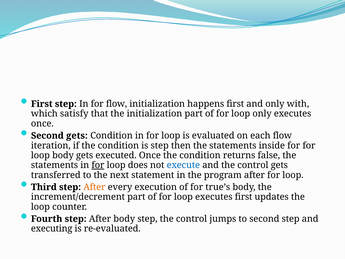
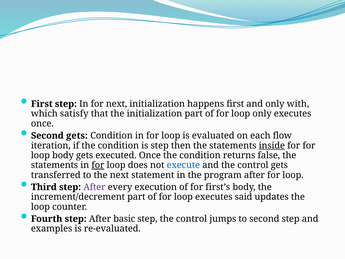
for flow: flow -> next
inside underline: none -> present
After at (94, 187) colour: orange -> purple
true’s: true’s -> first’s
executes first: first -> said
After body: body -> basic
executing: executing -> examples
